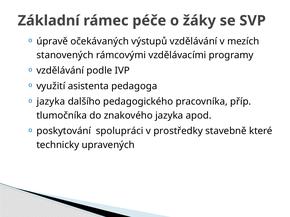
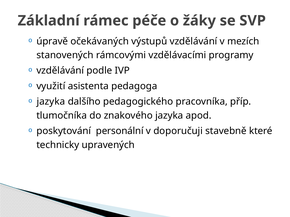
spolupráci: spolupráci -> personální
prostředky: prostředky -> doporučuji
